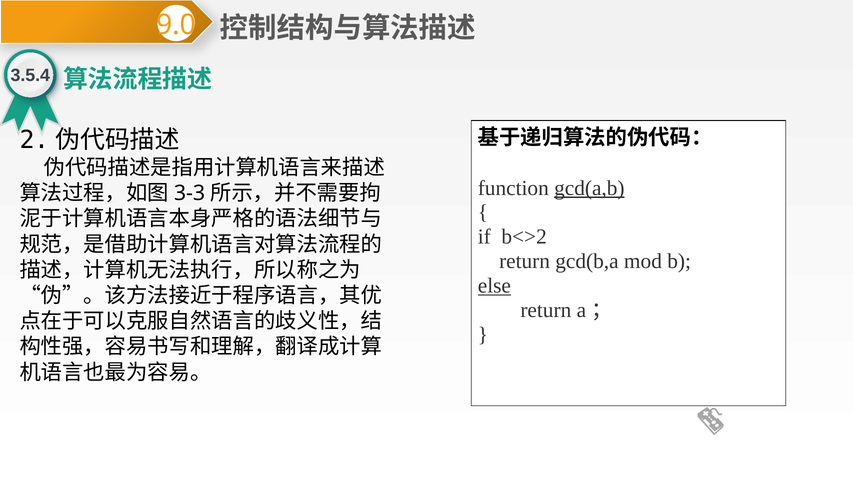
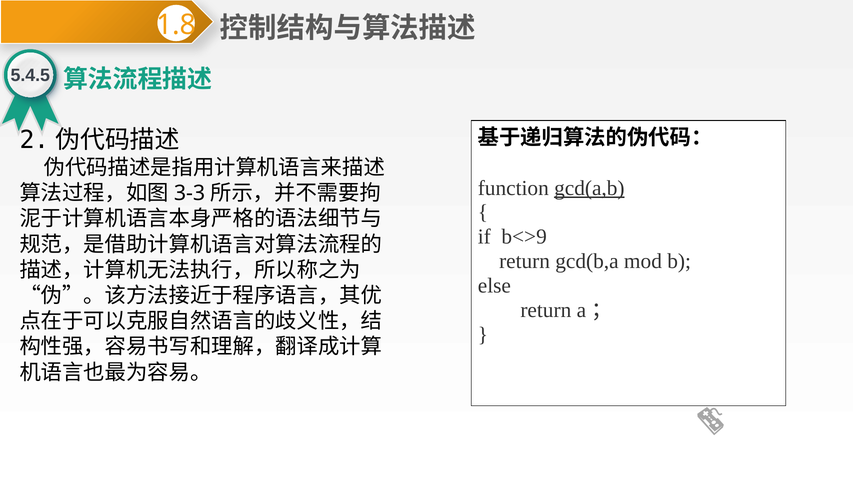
9.0: 9.0 -> 1.8
3.5.4: 3.5.4 -> 5.4.5
b<>2: b<>2 -> b<>9
else underline: present -> none
